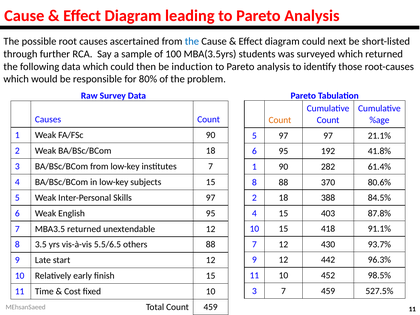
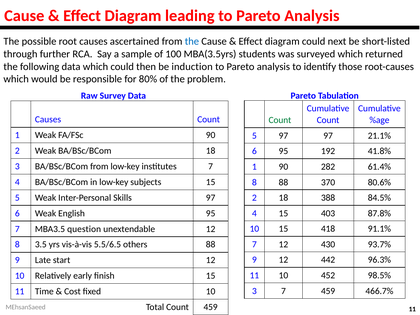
Count at (280, 120) colour: orange -> green
MBA3.5 returned: returned -> question
527.5%: 527.5% -> 466.7%
